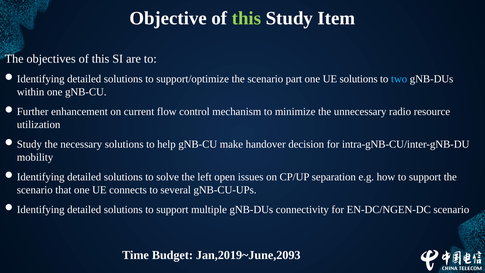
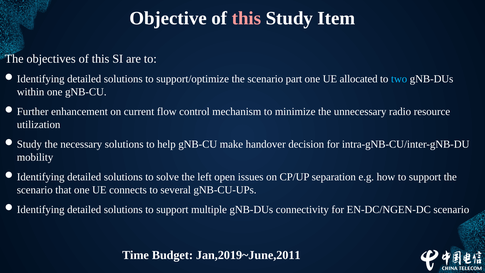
this at (247, 18) colour: light green -> pink
UE solutions: solutions -> allocated
Jan,2019~June,2093: Jan,2019~June,2093 -> Jan,2019~June,2011
